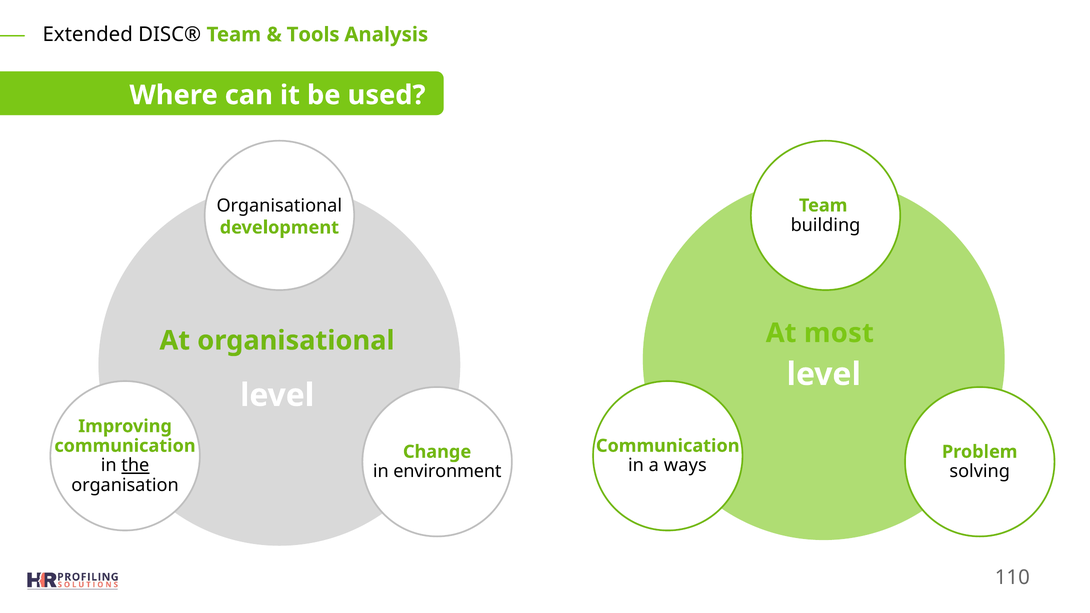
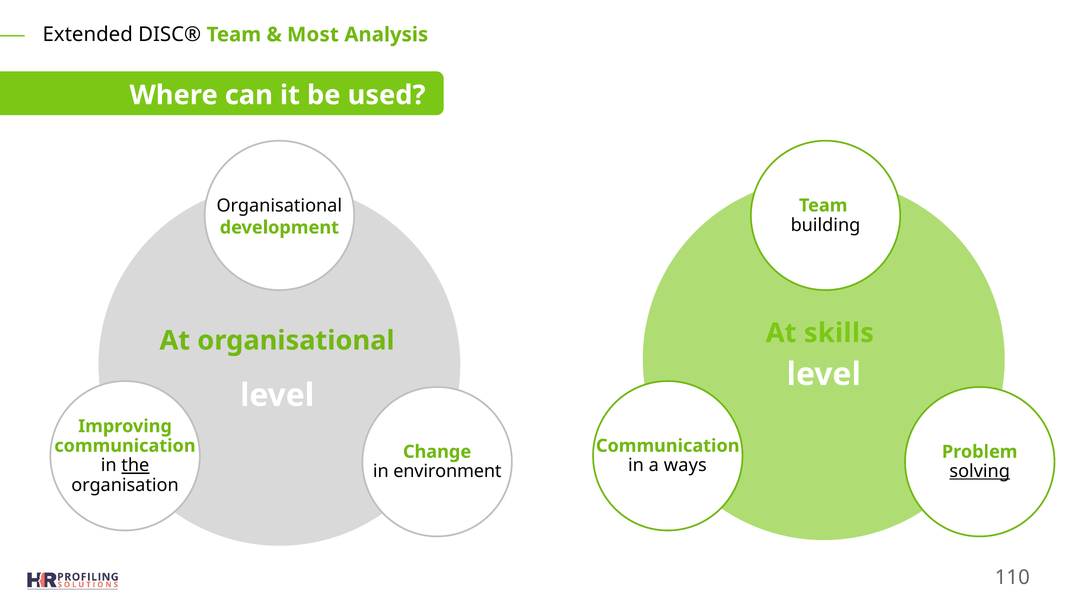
Tools: Tools -> Most
most: most -> skills
solving underline: none -> present
